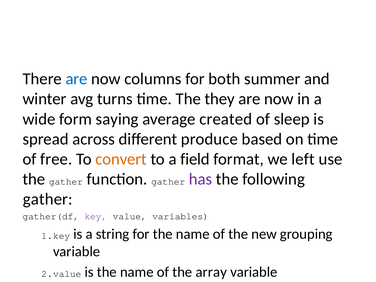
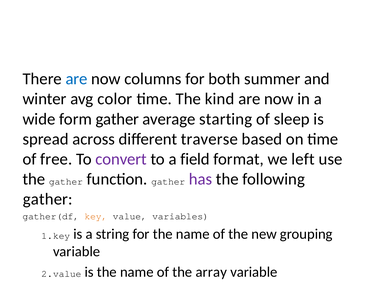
turns: turns -> color
they: they -> kind
form saying: saying -> gather
created: created -> starting
produce: produce -> traverse
convert colour: orange -> purple
key at (96, 216) colour: purple -> orange
